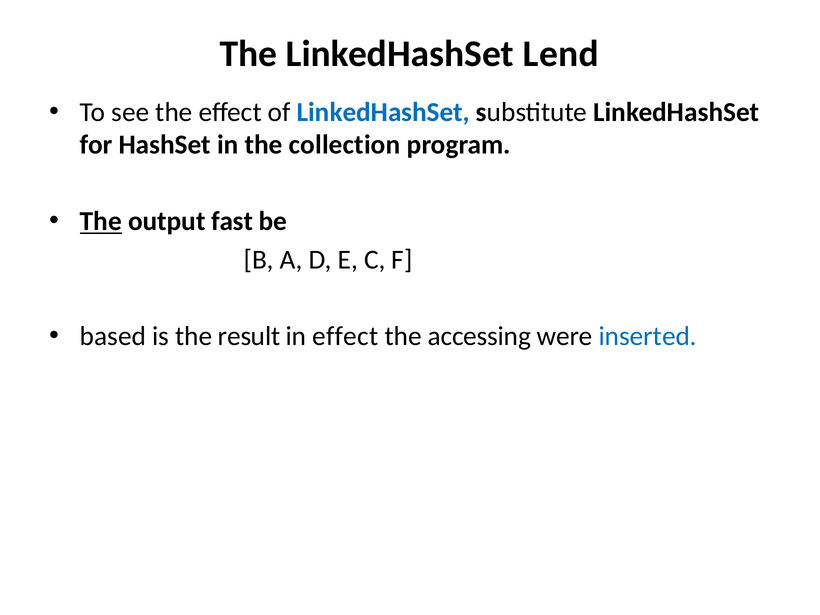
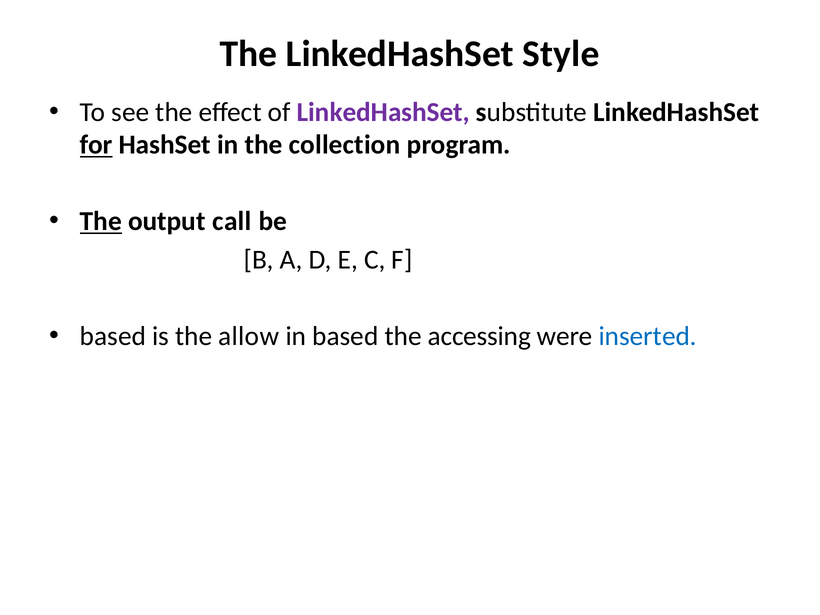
Lend: Lend -> Style
LinkedHashSet at (383, 112) colour: blue -> purple
for underline: none -> present
fast: fast -> call
result: result -> allow
in effect: effect -> based
